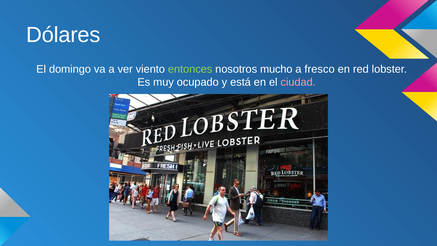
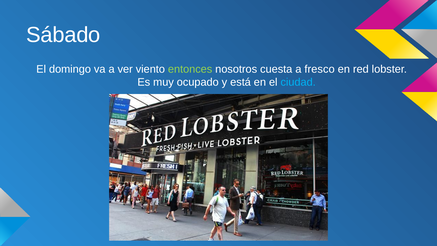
Dólares: Dólares -> Sábado
mucho: mucho -> cuesta
ciudad colour: pink -> light blue
